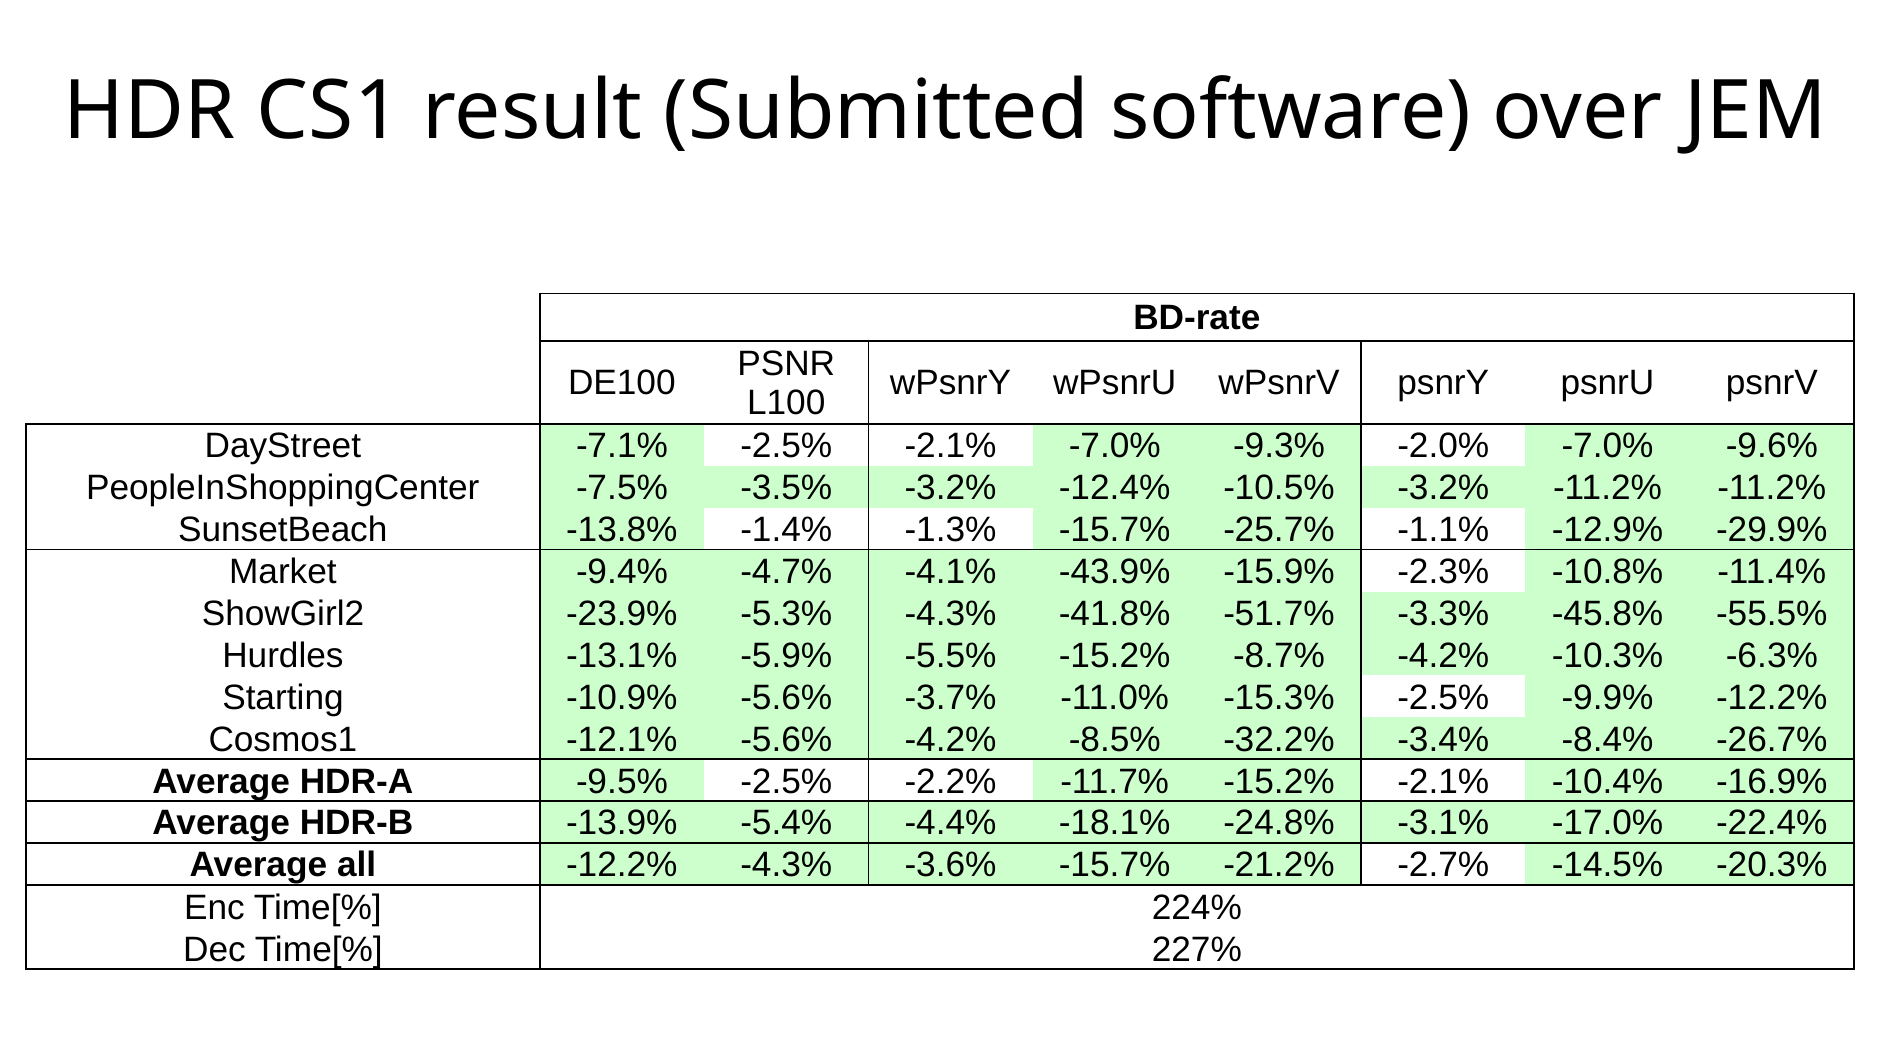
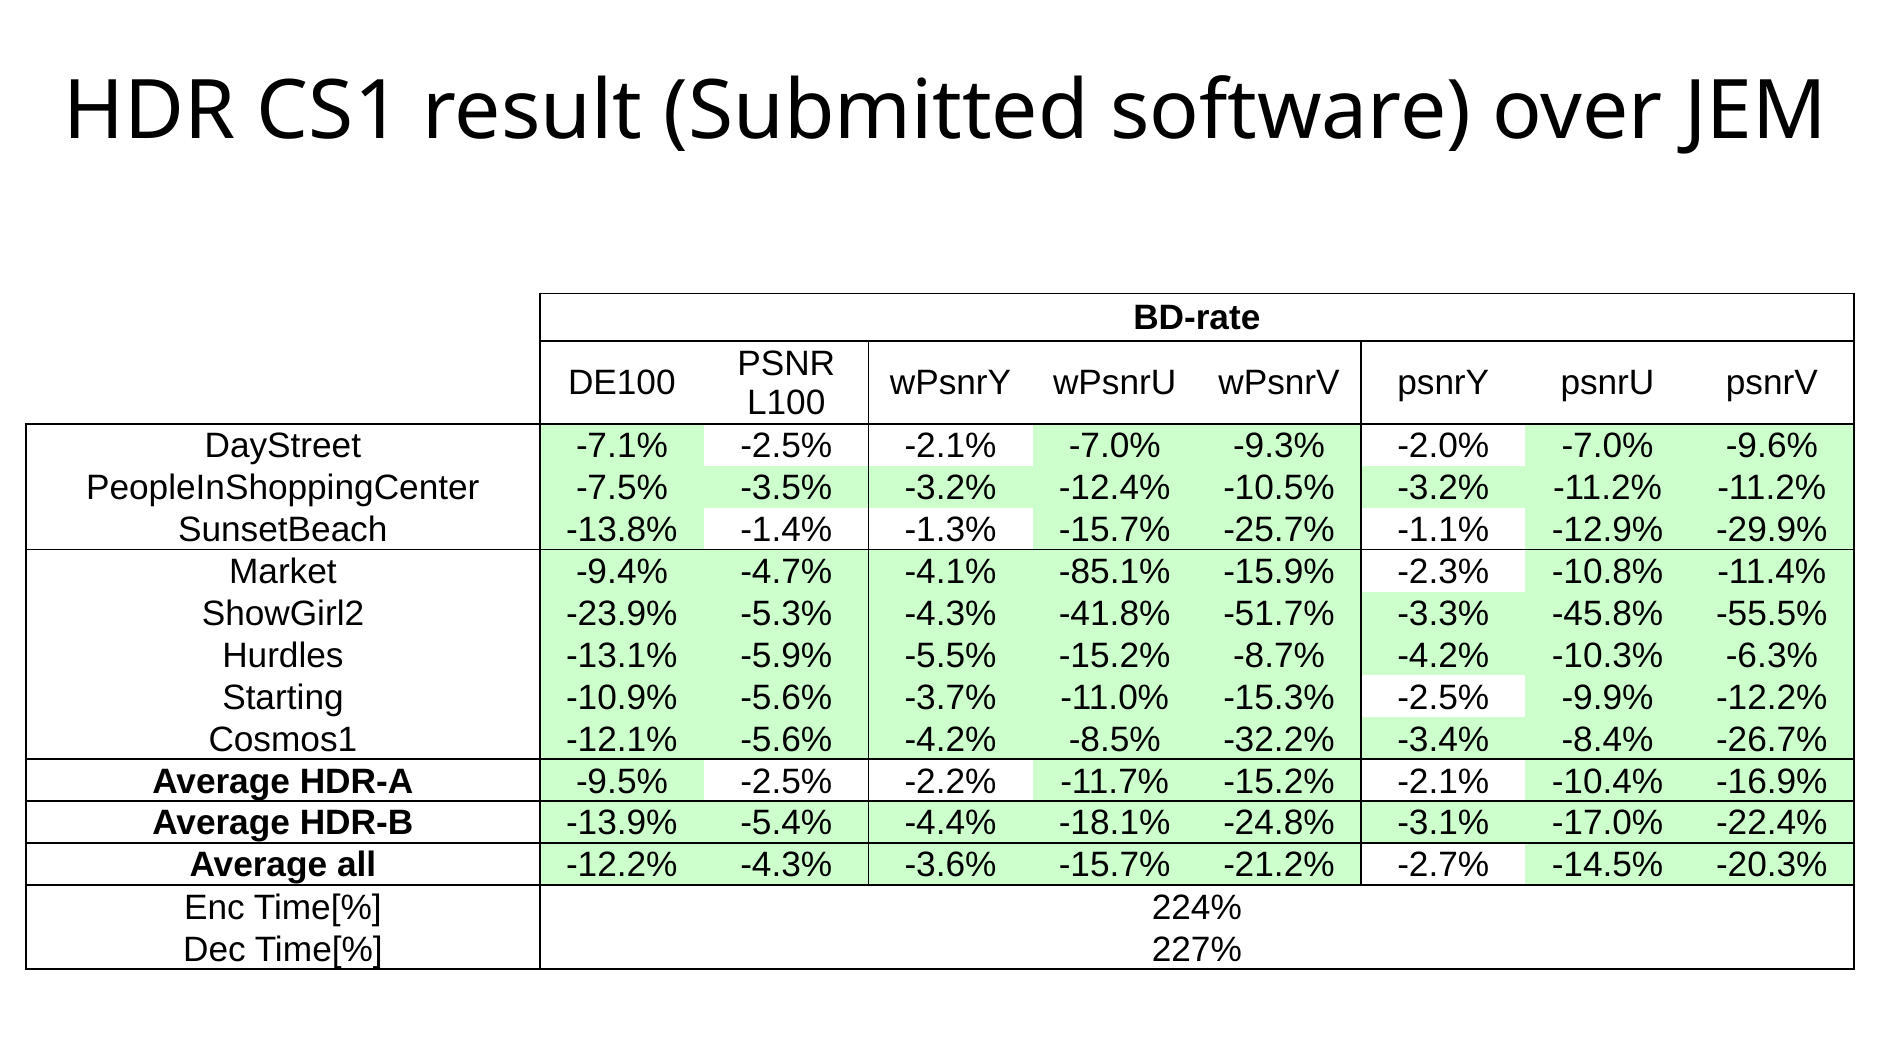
-43.9%: -43.9% -> -85.1%
